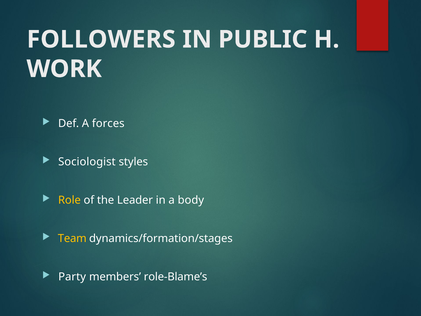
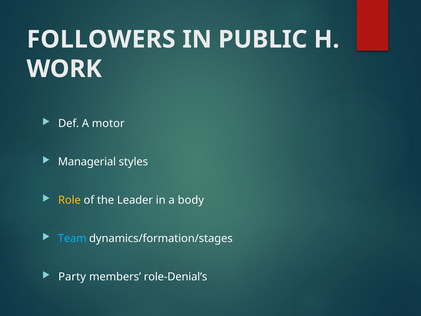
forces: forces -> motor
Sociologist: Sociologist -> Managerial
Team colour: yellow -> light blue
role-Blame’s: role-Blame’s -> role-Denial’s
